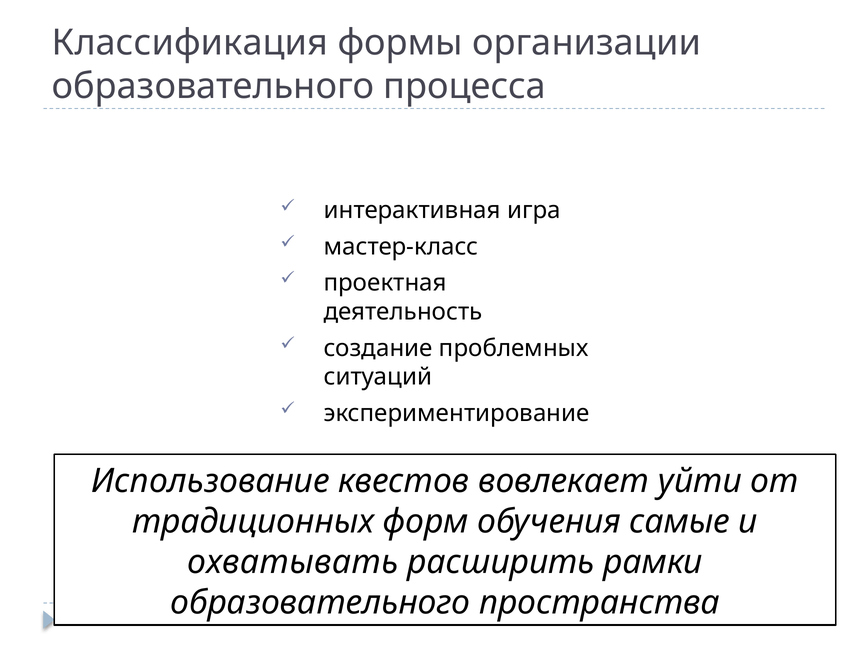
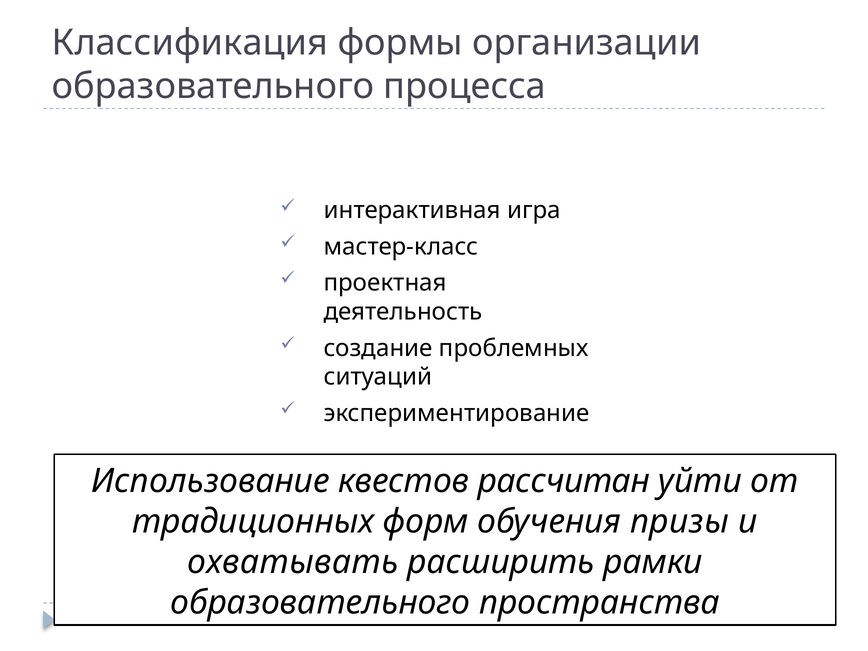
вовлекает: вовлекает -> рассчитан
самые: самые -> призы
